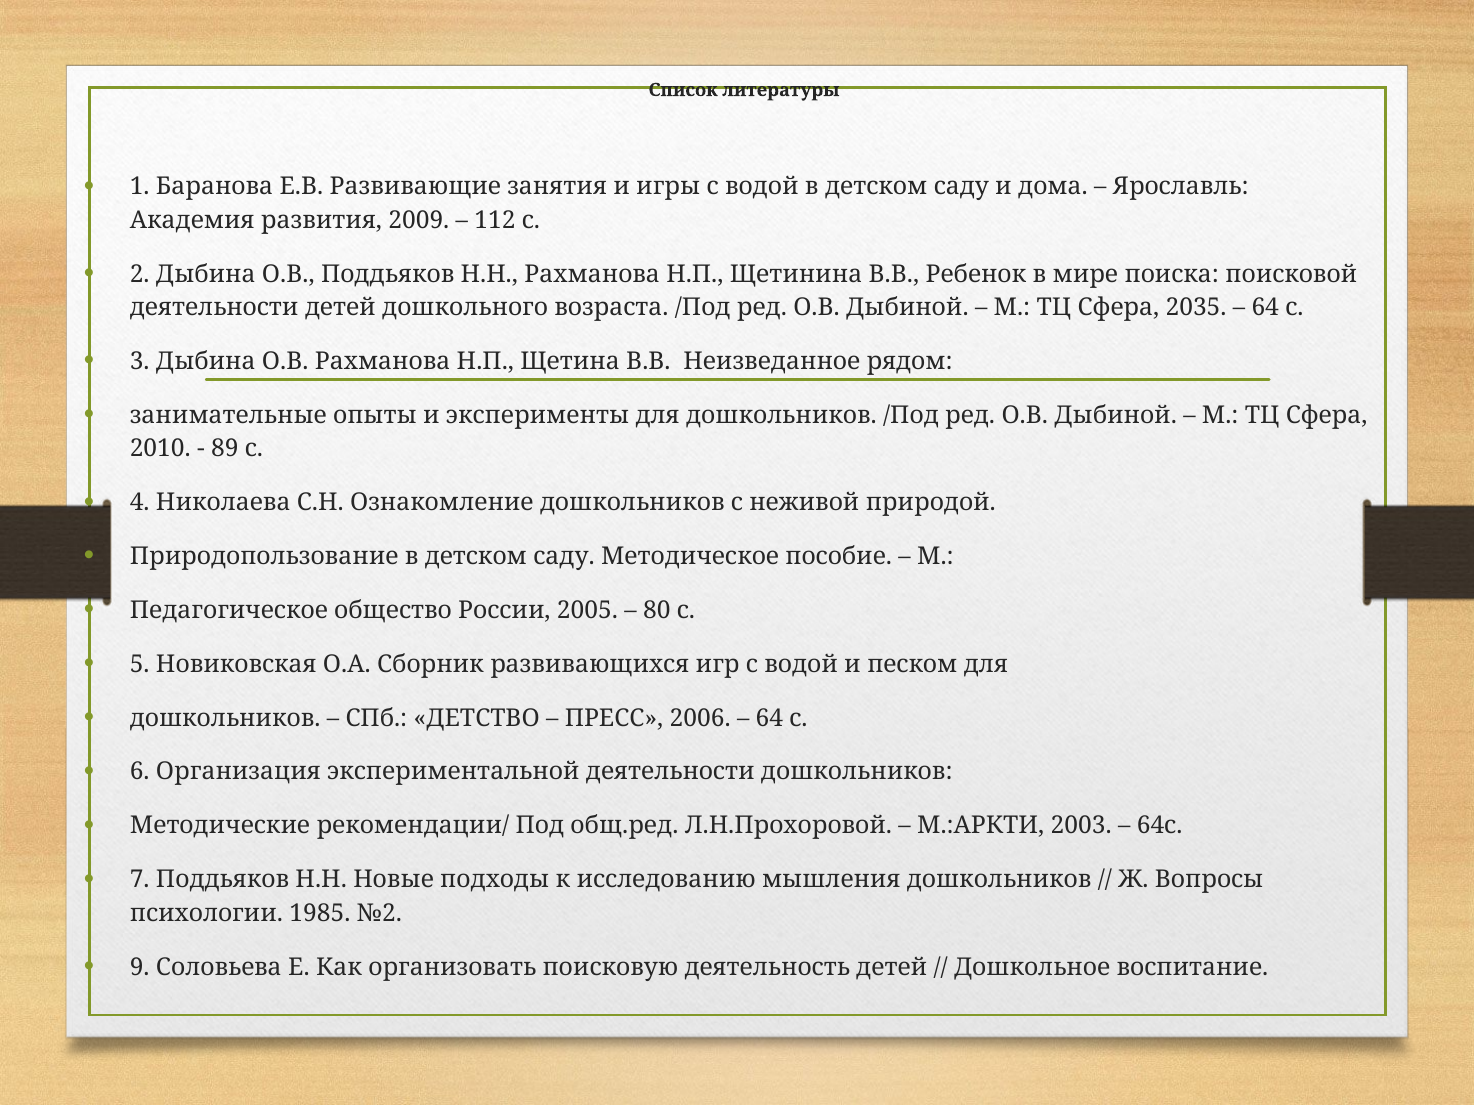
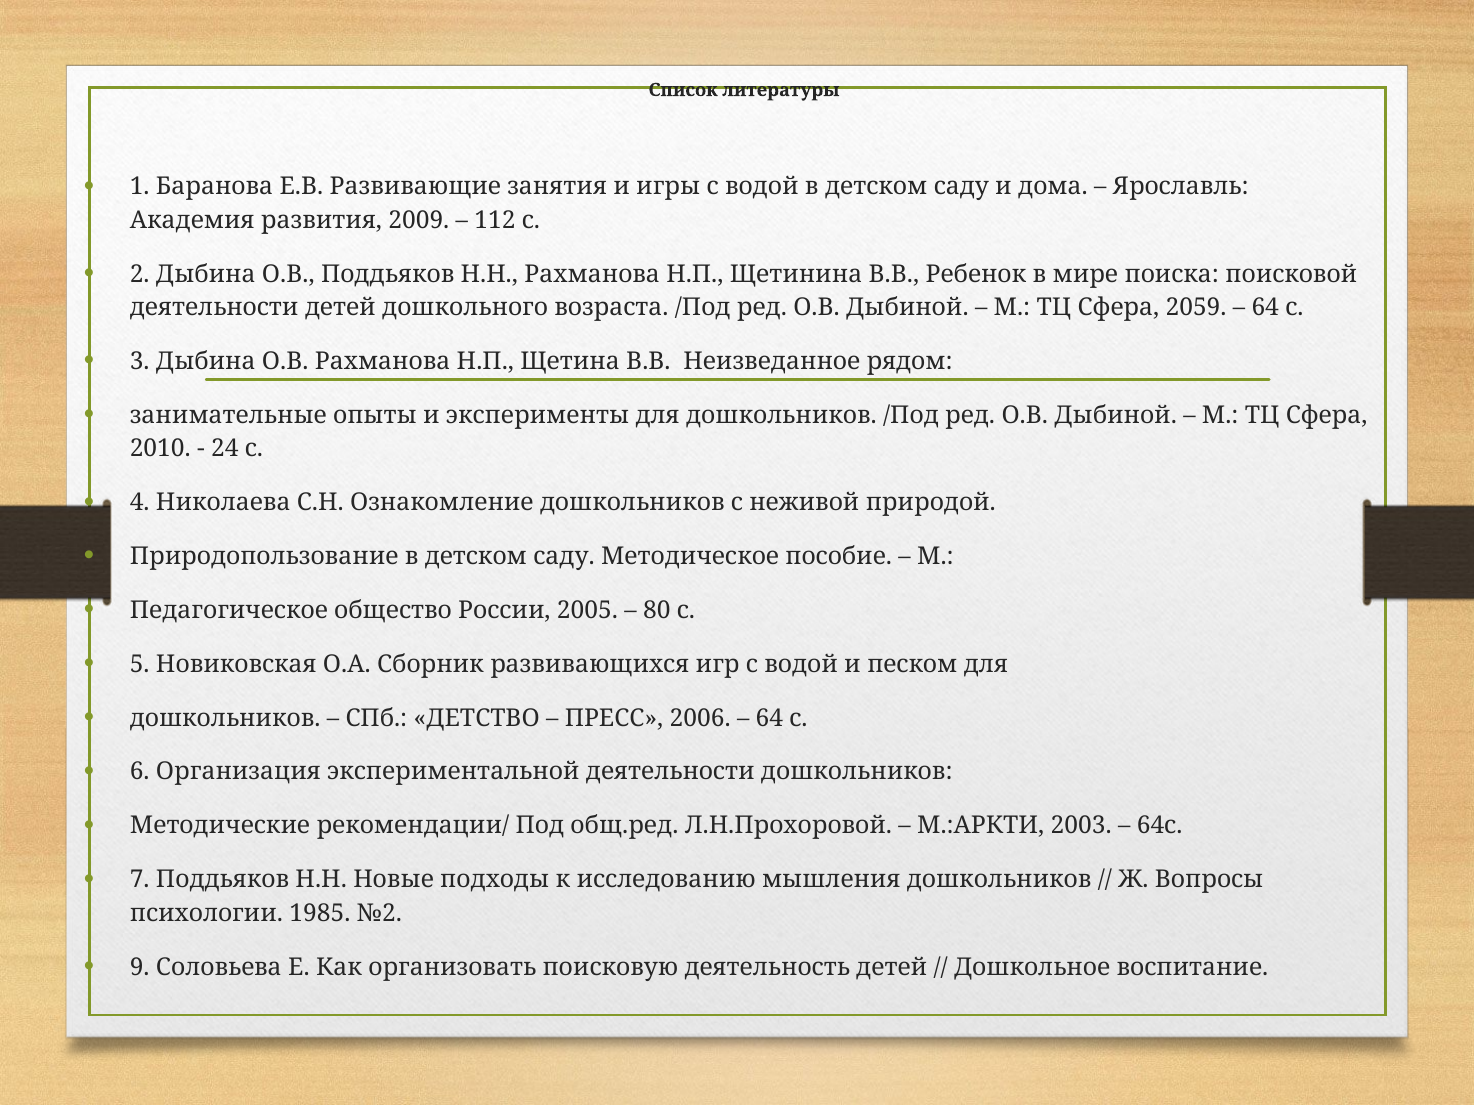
2035: 2035 -> 2059
89: 89 -> 24
